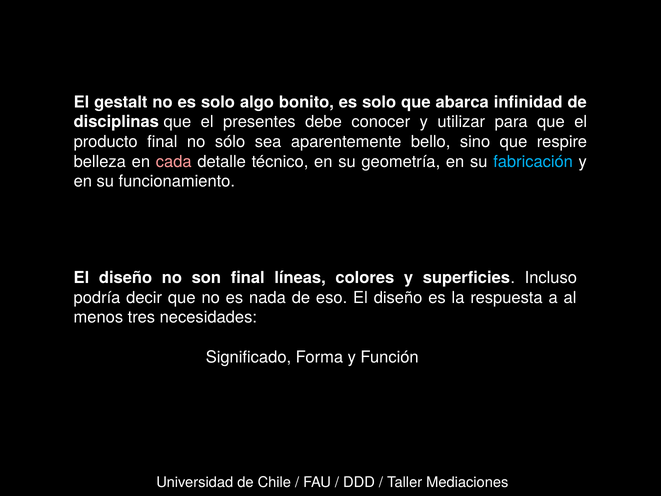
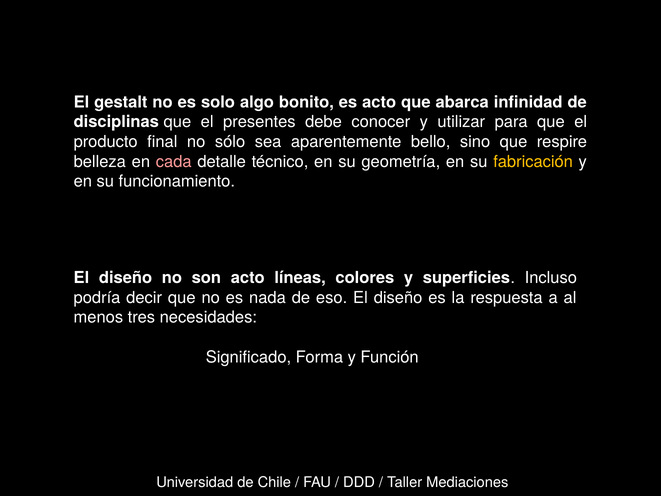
bonito es solo: solo -> acto
fabricación colour: light blue -> yellow
son final: final -> acto
